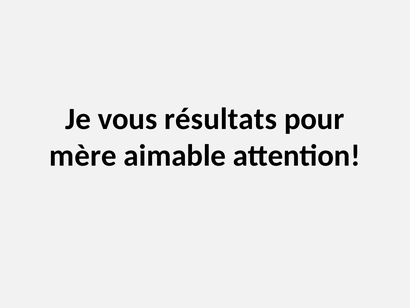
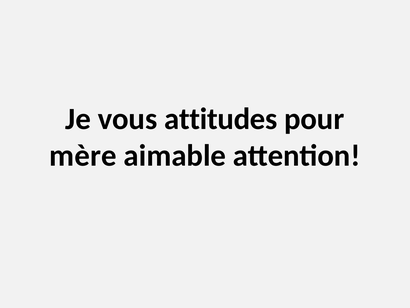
résultats: résultats -> attitudes
